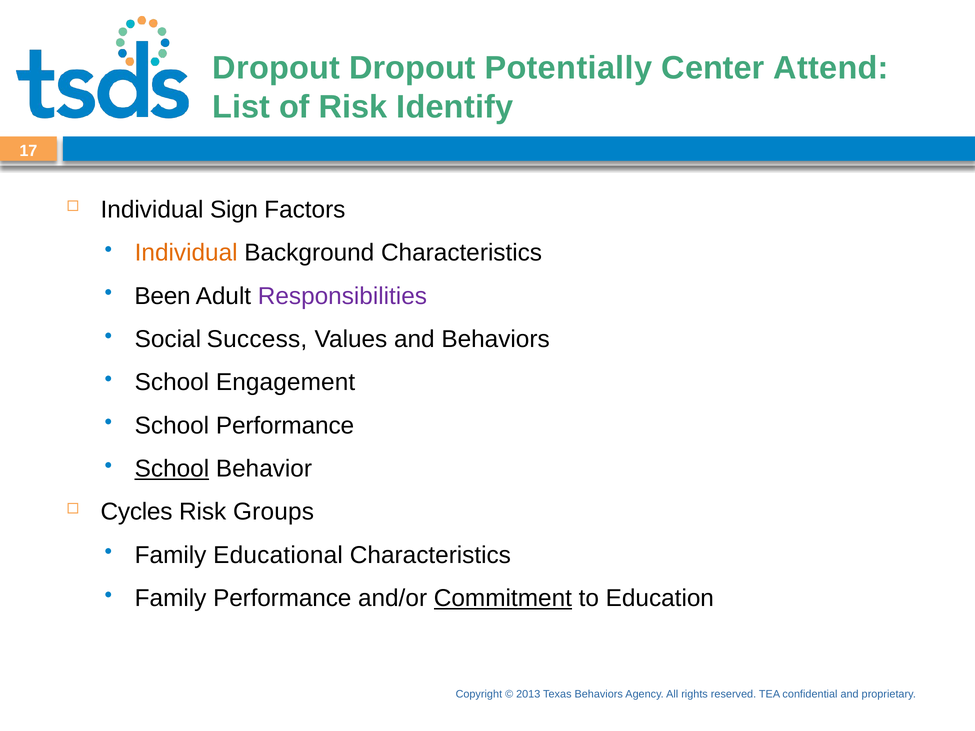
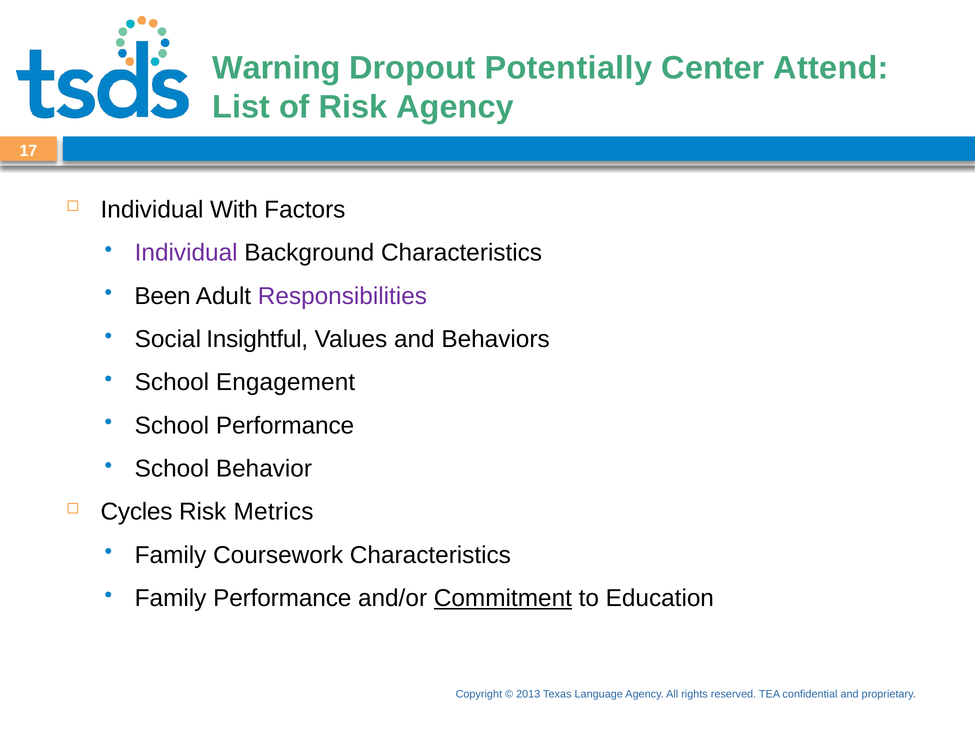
Dropout at (276, 68): Dropout -> Warning
Risk Identify: Identify -> Agency
Sign: Sign -> With
Individual at (186, 253) colour: orange -> purple
Success: Success -> Insightful
School at (172, 469) underline: present -> none
Groups: Groups -> Metrics
Educational: Educational -> Coursework
Behaviors at (599, 695): Behaviors -> Language
